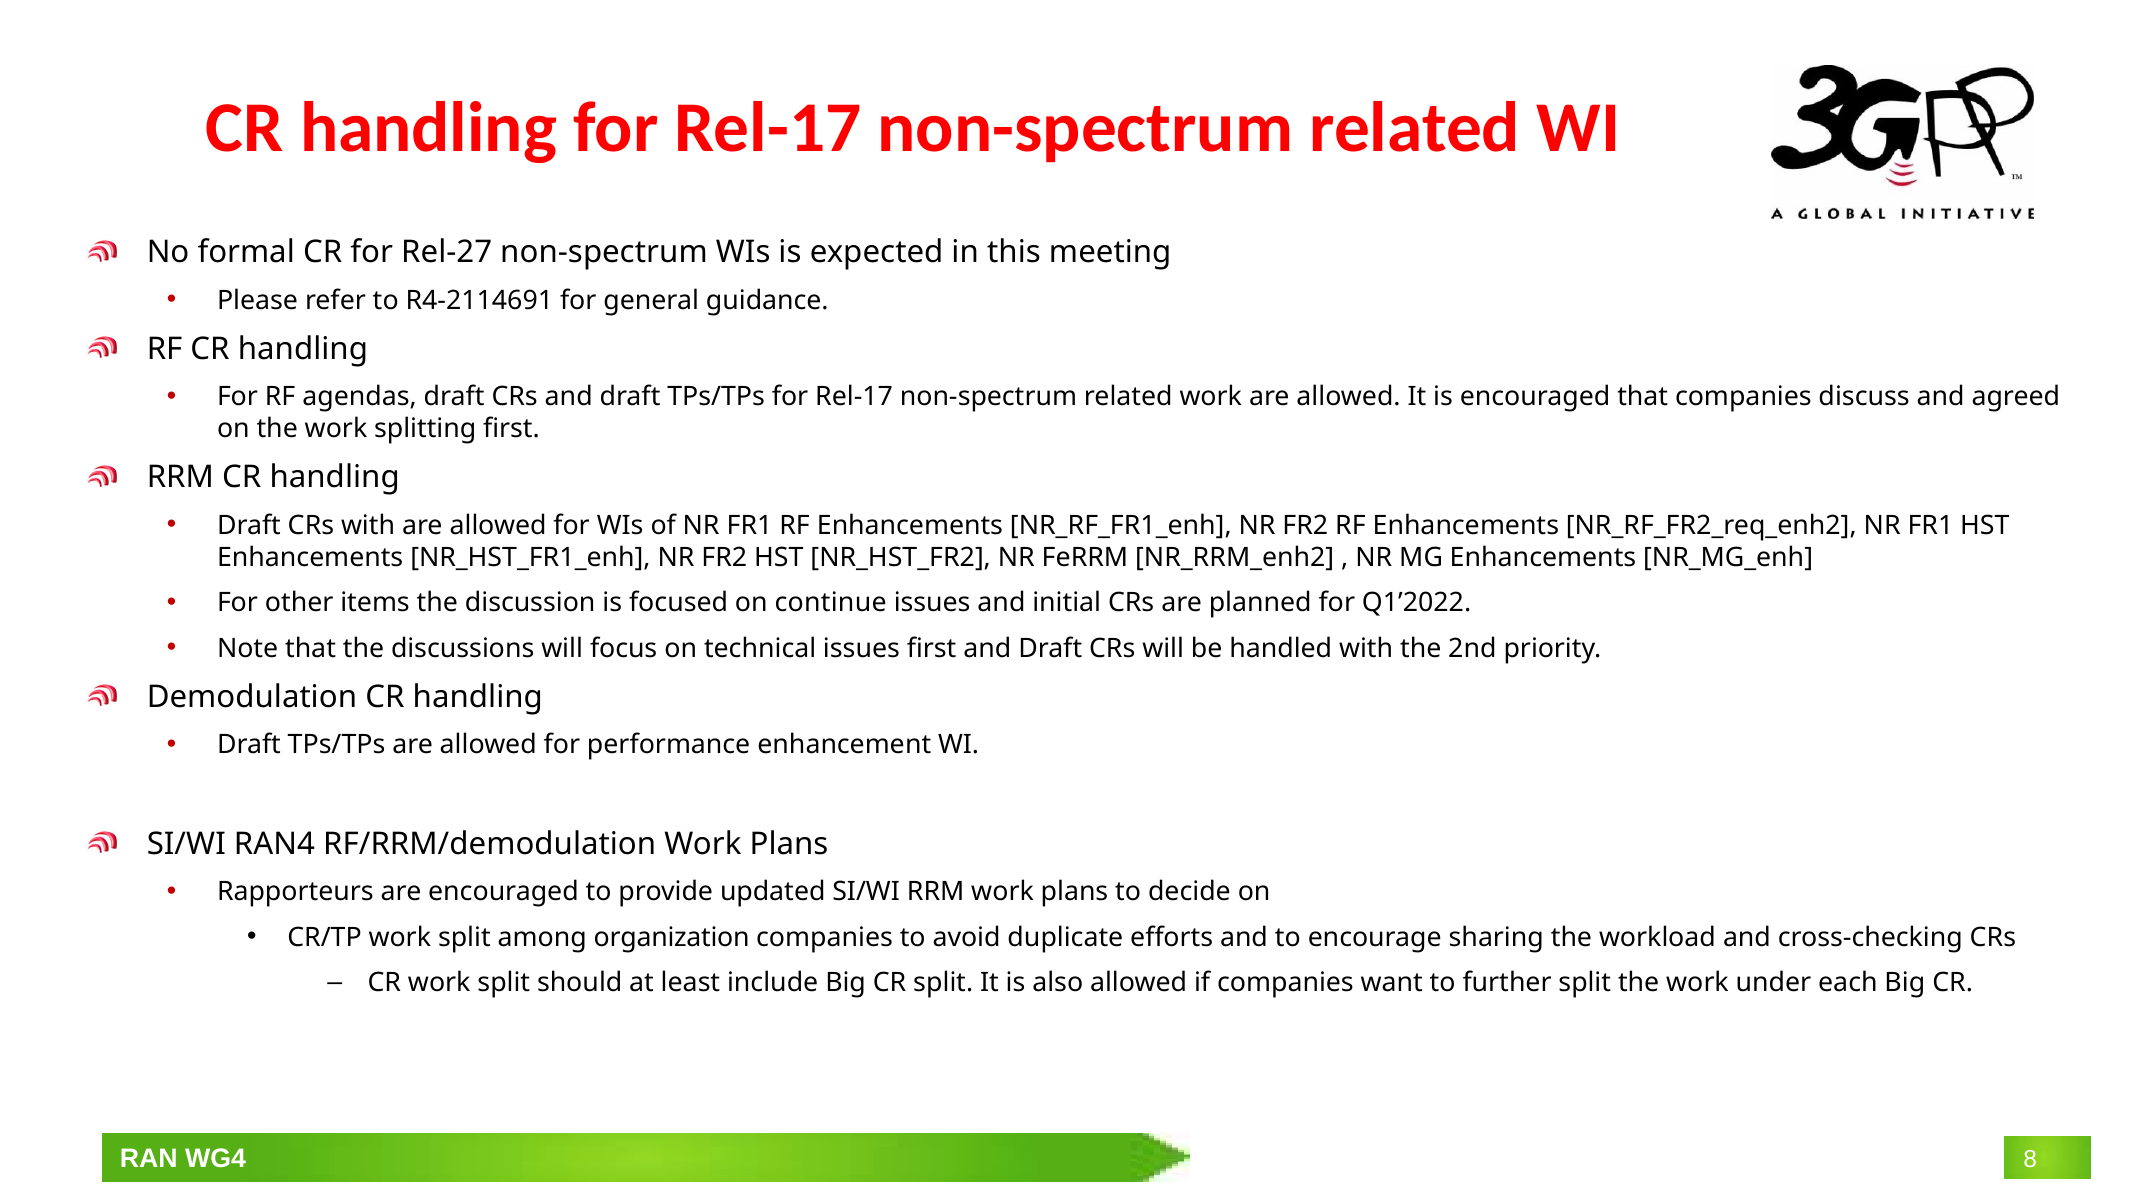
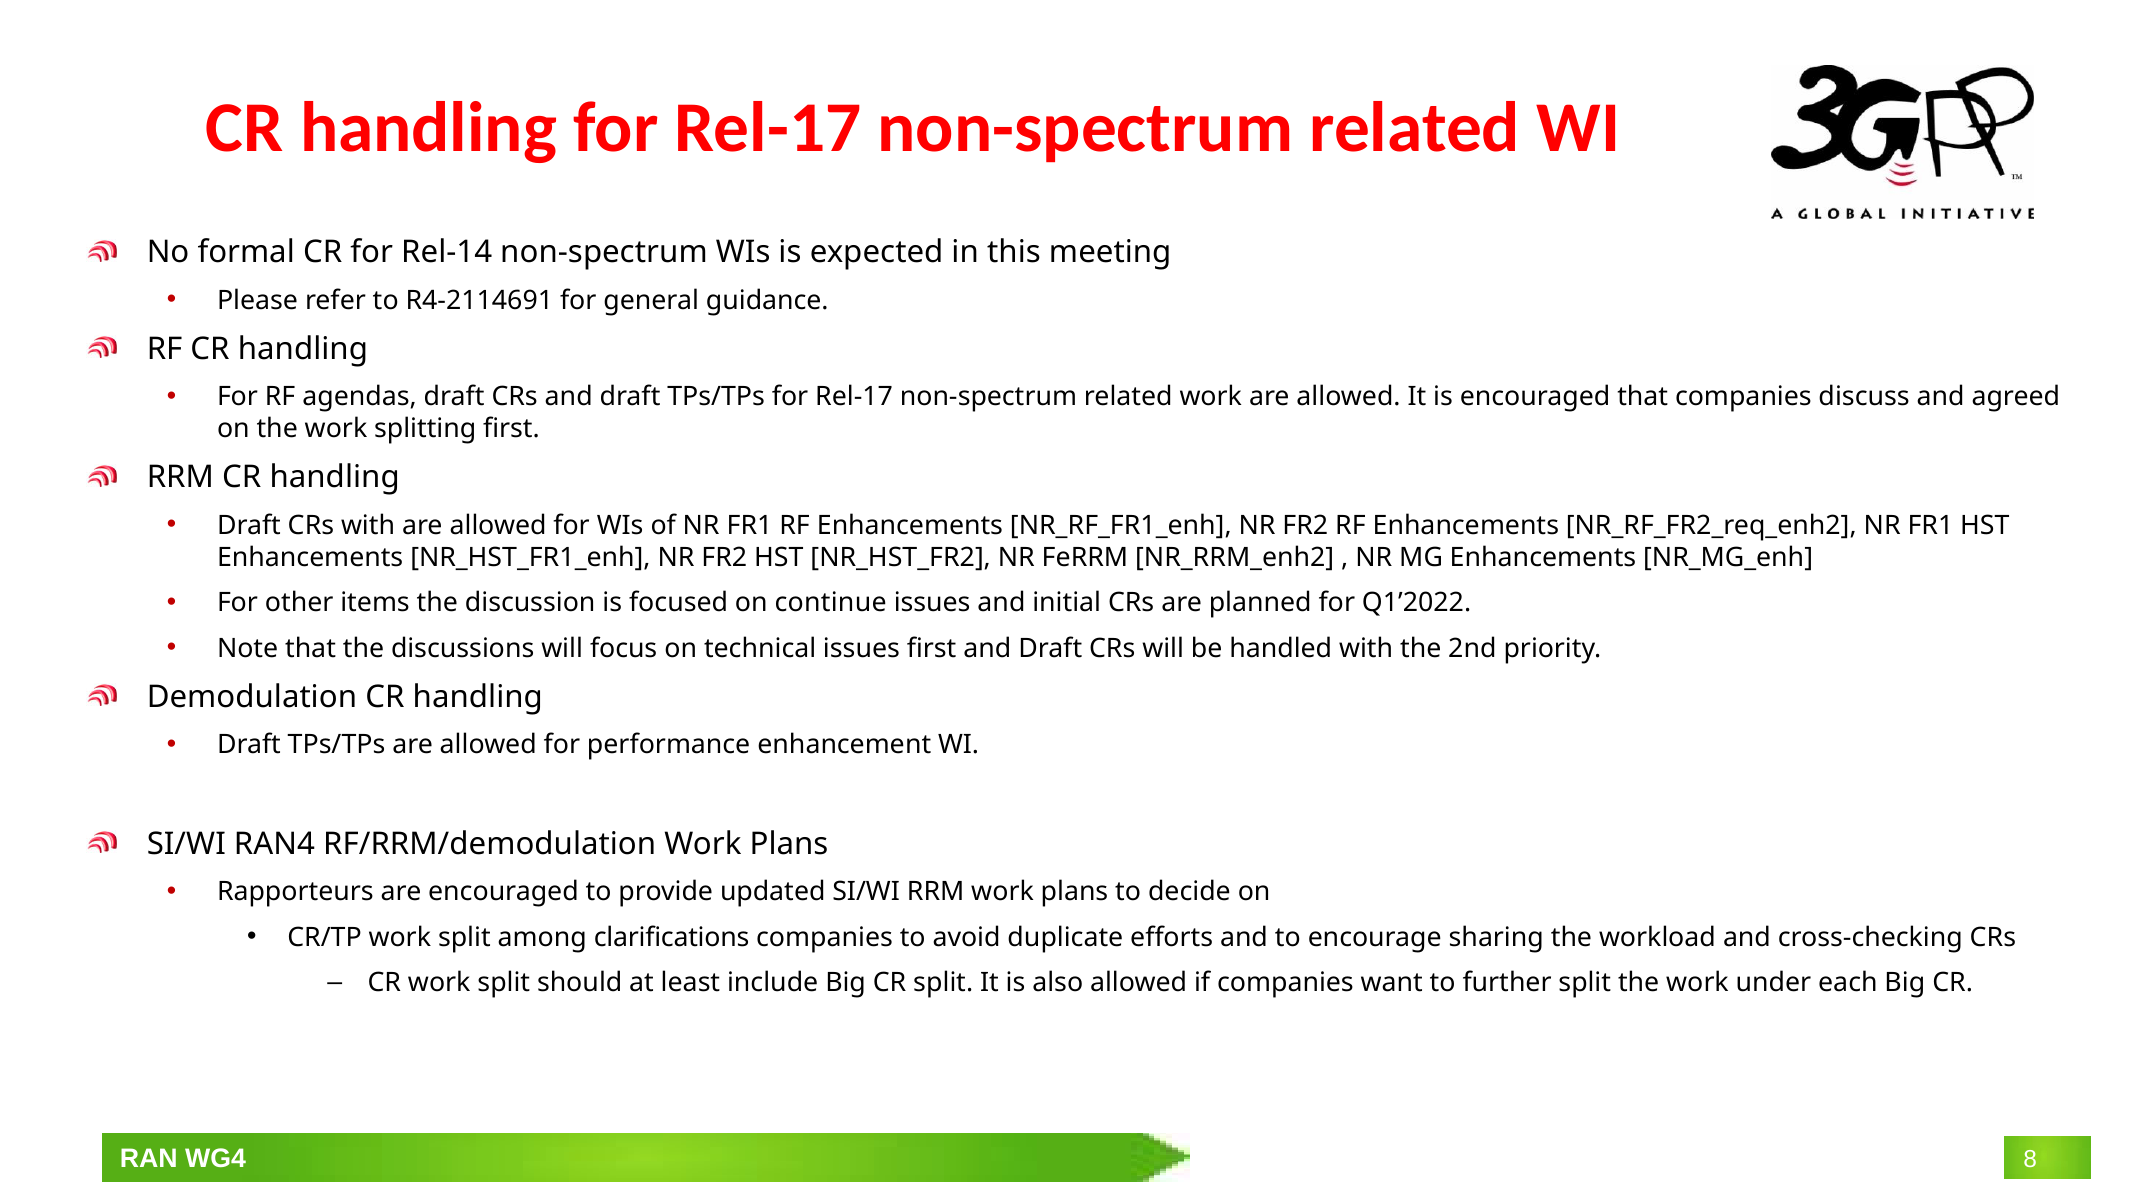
Rel-27: Rel-27 -> Rel-14
organization: organization -> clarifications
